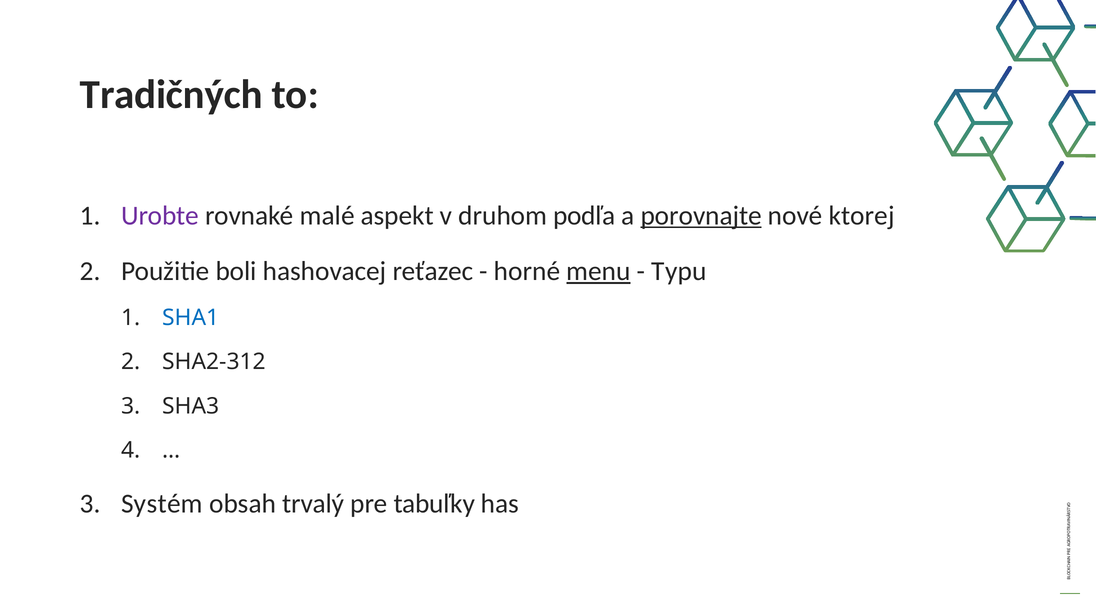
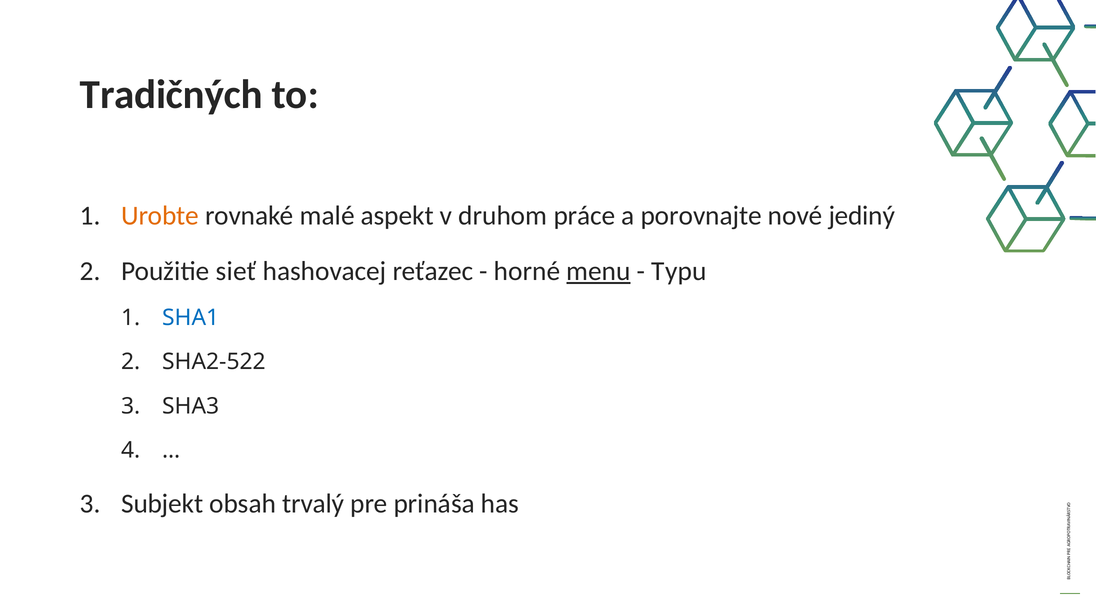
Urobte colour: purple -> orange
podľa: podľa -> práce
porovnajte underline: present -> none
ktorej: ktorej -> jediný
boli: boli -> sieť
SHA2-312: SHA2-312 -> SHA2-522
Systém: Systém -> Subjekt
tabuľky: tabuľky -> prináša
